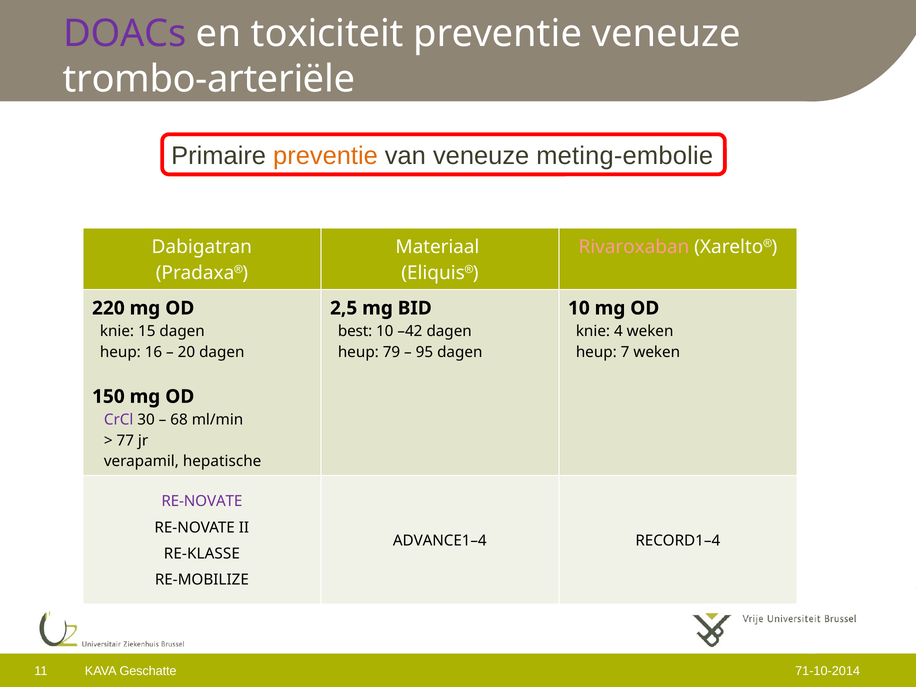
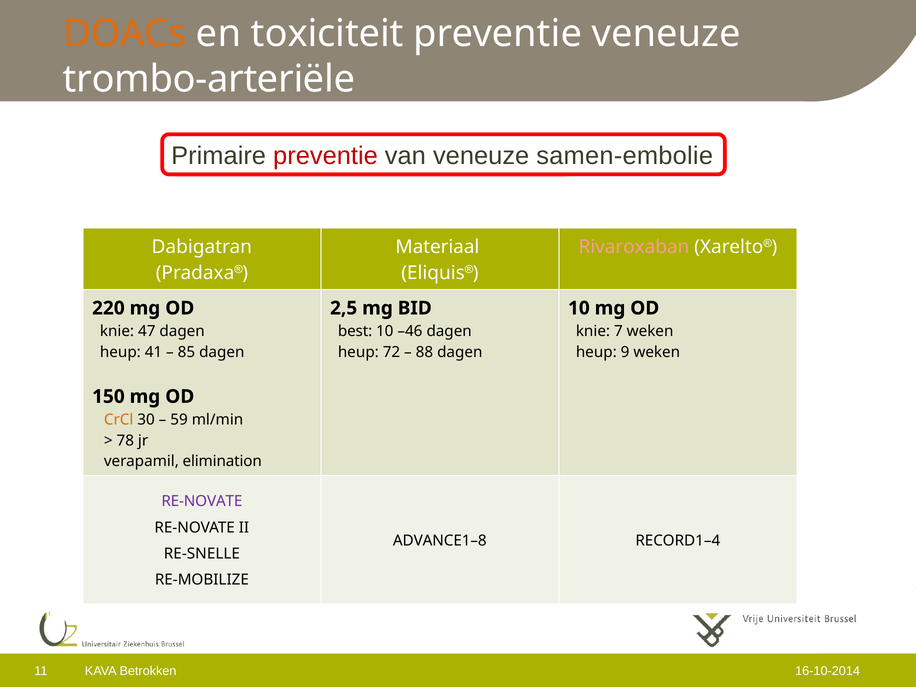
DOACs colour: purple -> orange
preventie at (325, 156) colour: orange -> red
meting-embolie: meting-embolie -> samen-embolie
15: 15 -> 47
–42: –42 -> –46
4: 4 -> 7
16: 16 -> 41
20: 20 -> 85
79: 79 -> 72
95: 95 -> 88
7: 7 -> 9
CrCl colour: purple -> orange
68: 68 -> 59
77: 77 -> 78
hepatische: hepatische -> elimination
ADVANCE1–4: ADVANCE1–4 -> ADVANCE1–8
RE-KLASSE: RE-KLASSE -> RE-SNELLE
Geschatte: Geschatte -> Betrokken
71-10-2014: 71-10-2014 -> 16-10-2014
